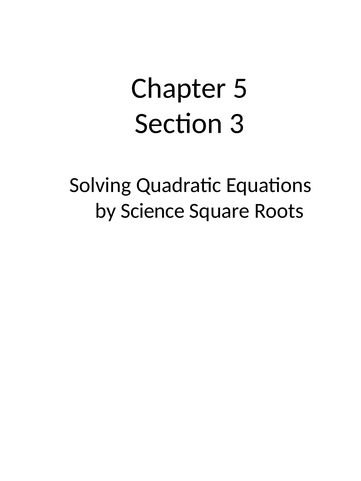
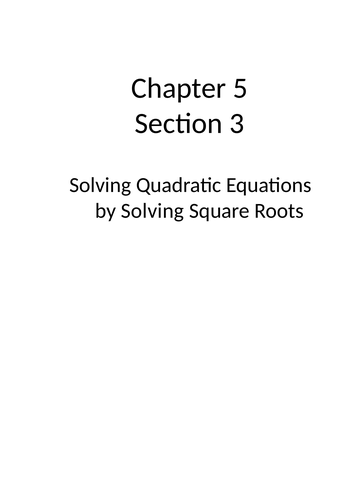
by Science: Science -> Solving
